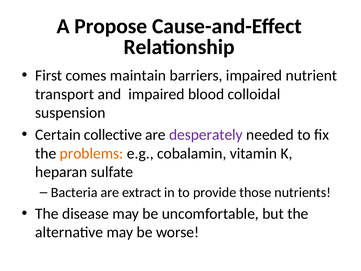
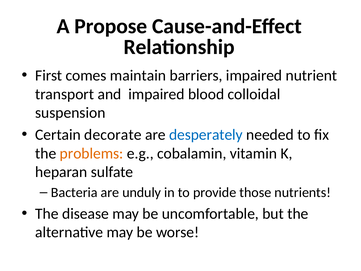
collective: collective -> decorate
desperately colour: purple -> blue
extract: extract -> unduly
